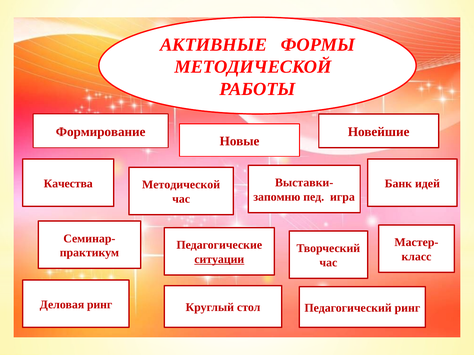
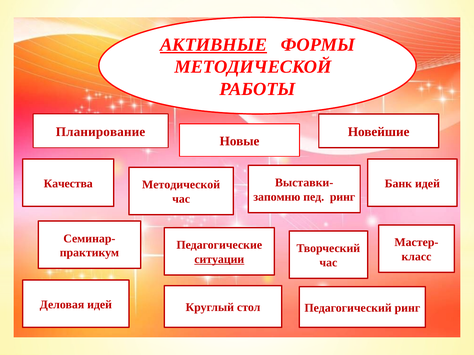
АКТИВНЫЕ underline: none -> present
Формирование: Формирование -> Планирование
пед игра: игра -> ринг
Деловая ринг: ринг -> идей
